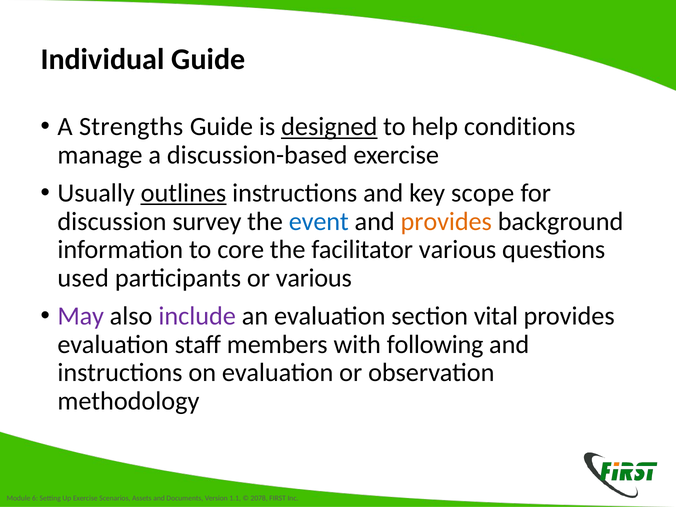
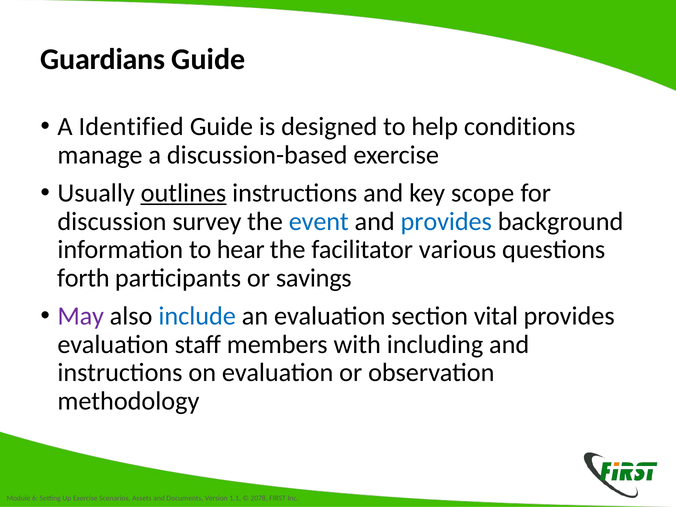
Individual: Individual -> Guardians
Strengths: Strengths -> Identified
designed underline: present -> none
provides at (446, 221) colour: orange -> blue
core: core -> hear
used: used -> forth
or various: various -> savings
include colour: purple -> blue
following: following -> including
